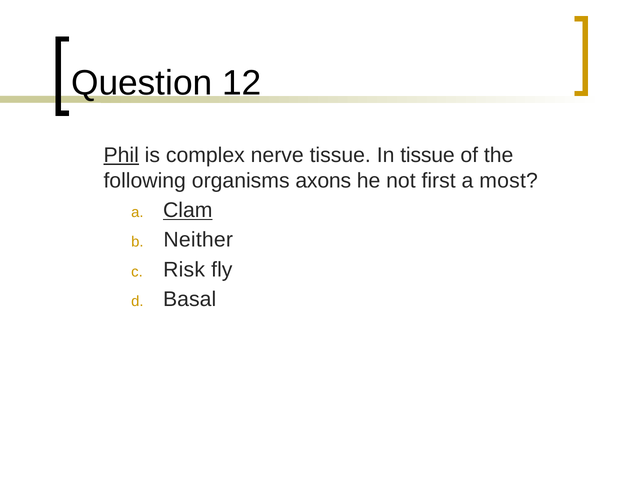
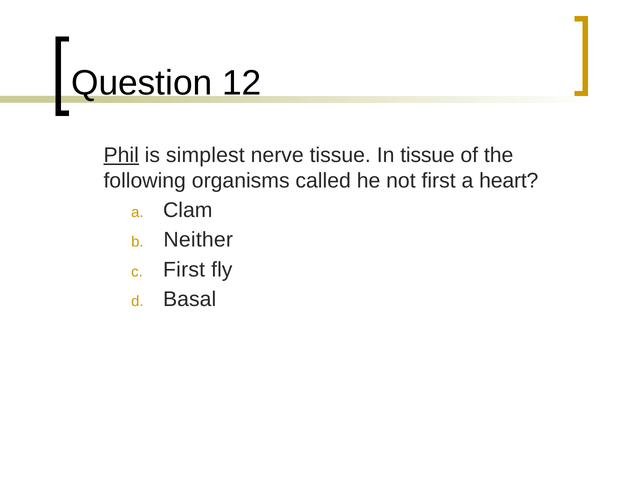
complex: complex -> simplest
axons: axons -> called
most: most -> heart
Clam underline: present -> none
Risk at (184, 270): Risk -> First
